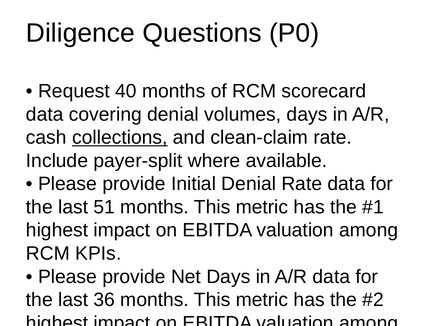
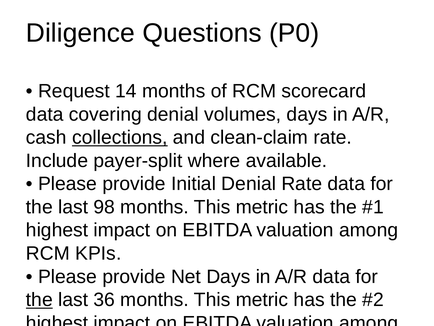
40: 40 -> 14
51: 51 -> 98
the at (39, 299) underline: none -> present
